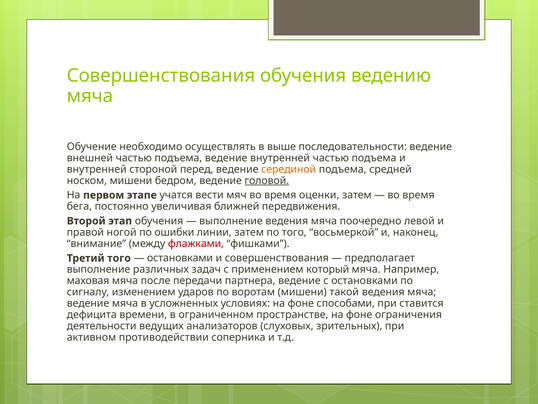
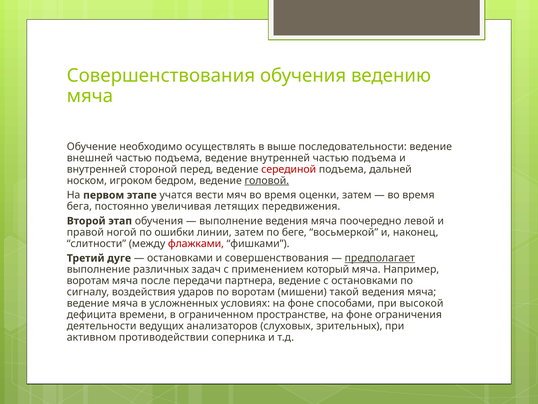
серединой colour: orange -> red
средней: средней -> дальней
носком мишени: мишени -> игроком
ближней: ближней -> летящих
по того: того -> беге
внимание: внимание -> слитности
Третий того: того -> дуге
предполагает underline: none -> present
маховая at (88, 281): маховая -> воротам
изменением: изменением -> воздействия
ставится: ставится -> высокой
